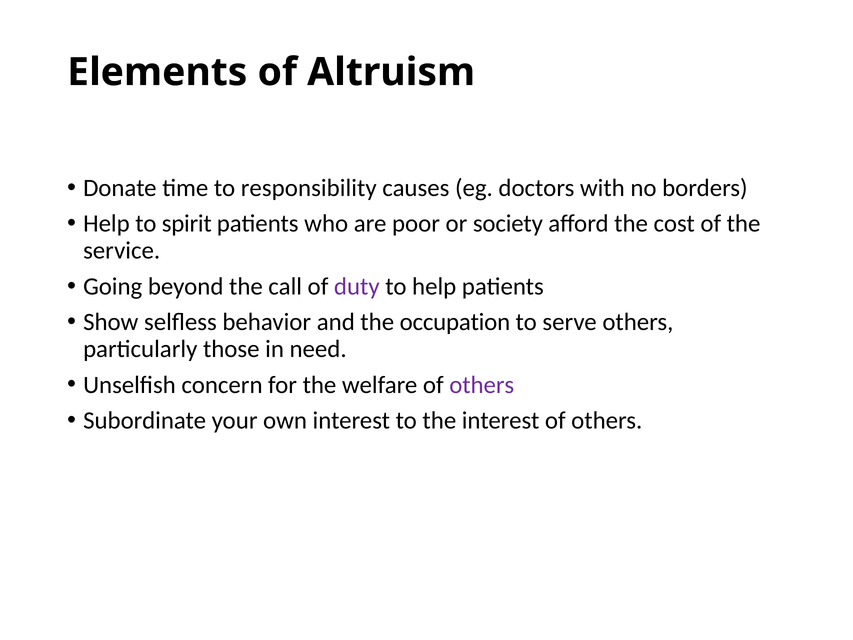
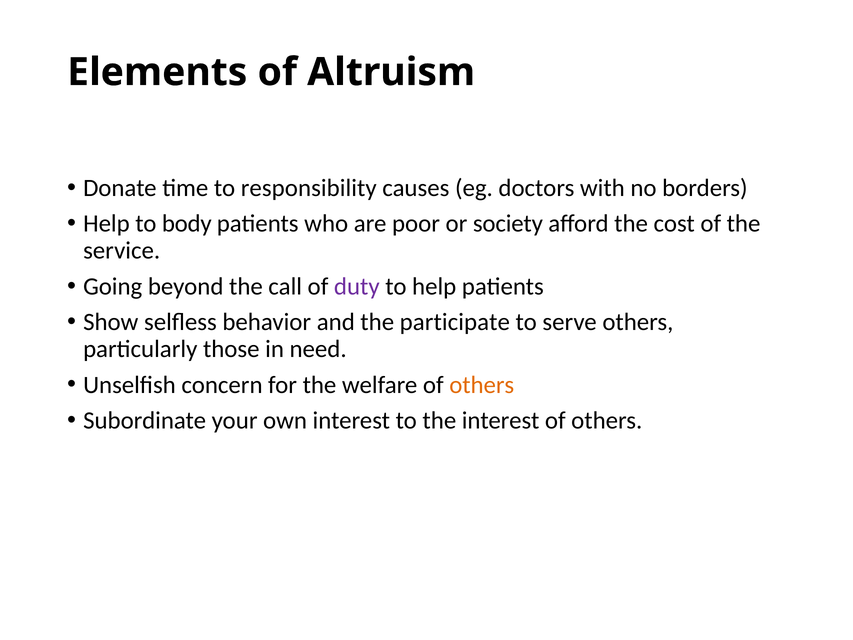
spirit: spirit -> body
occupation: occupation -> participate
others at (482, 385) colour: purple -> orange
